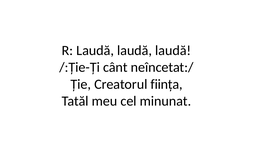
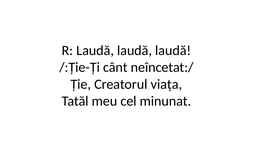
ființa: ființa -> viața
